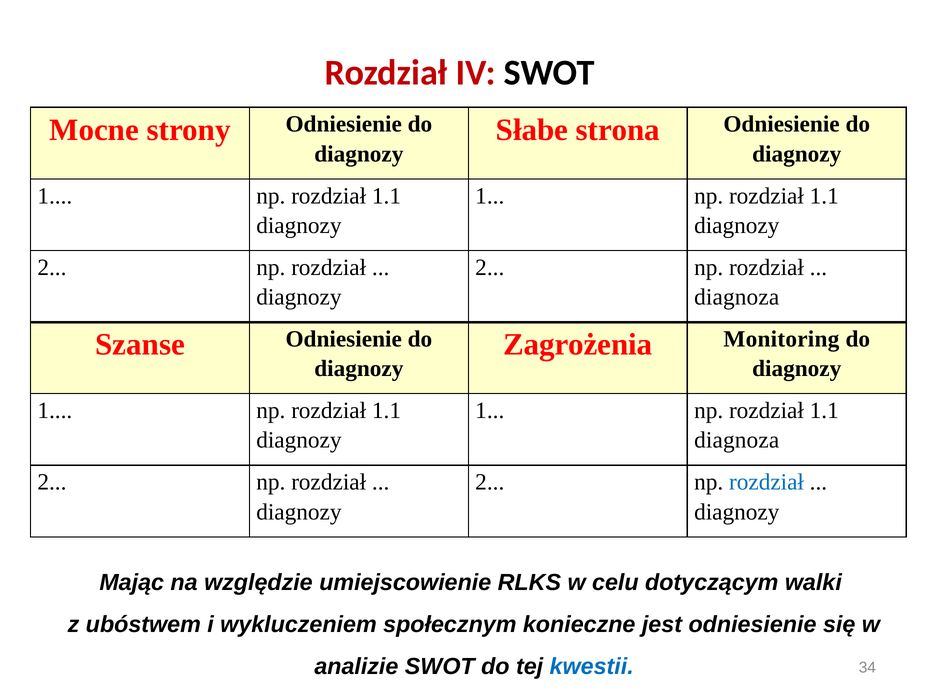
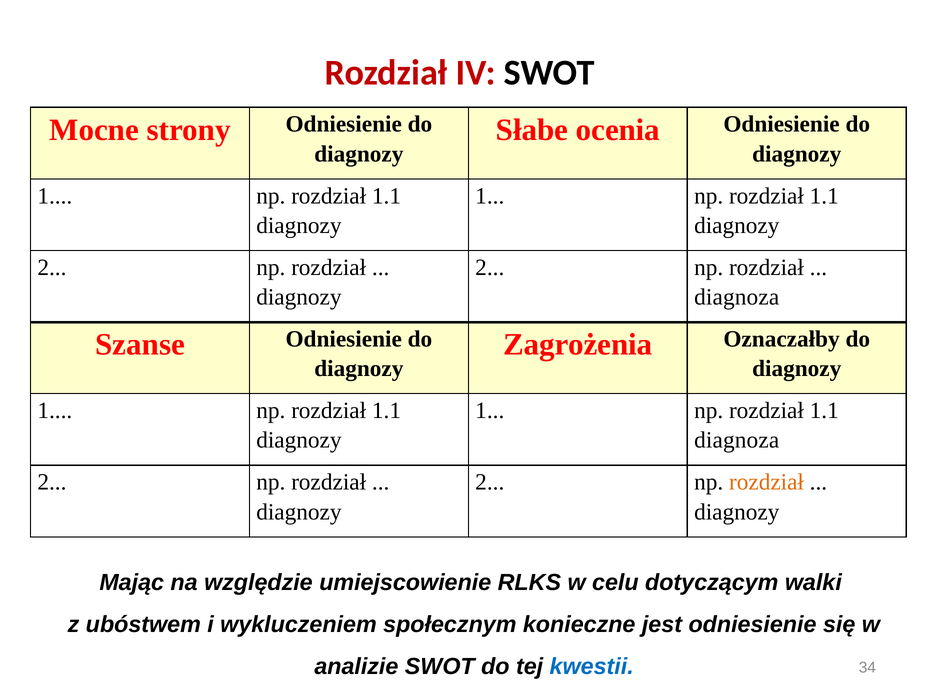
strona: strona -> ocenia
Monitoring: Monitoring -> Oznaczałby
rozdział at (767, 482) colour: blue -> orange
